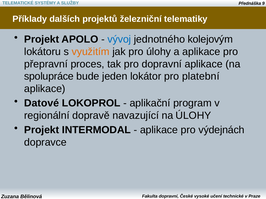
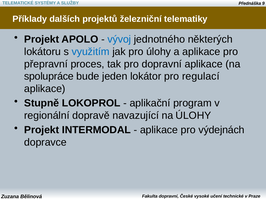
kolejovým: kolejovým -> některých
využitím colour: orange -> blue
platební: platební -> regulací
Datové: Datové -> Stupně
